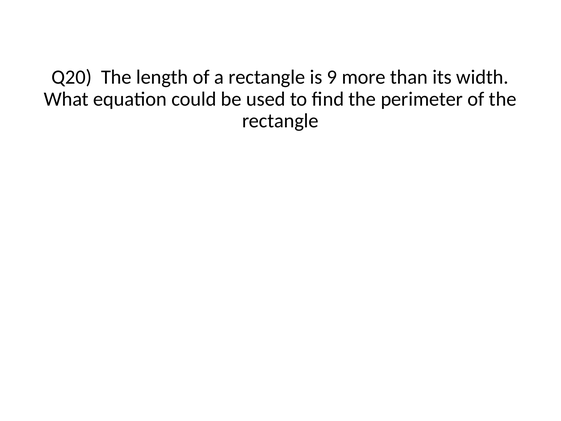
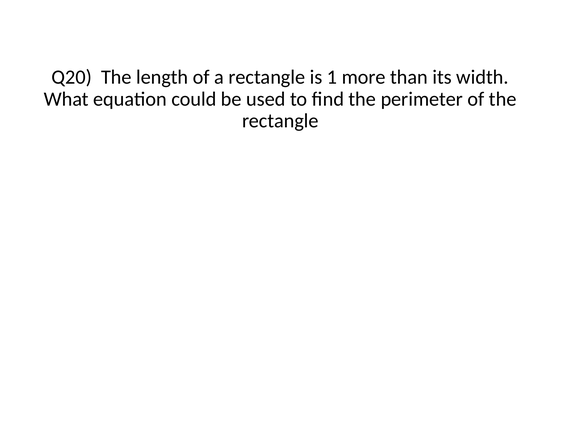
9: 9 -> 1
